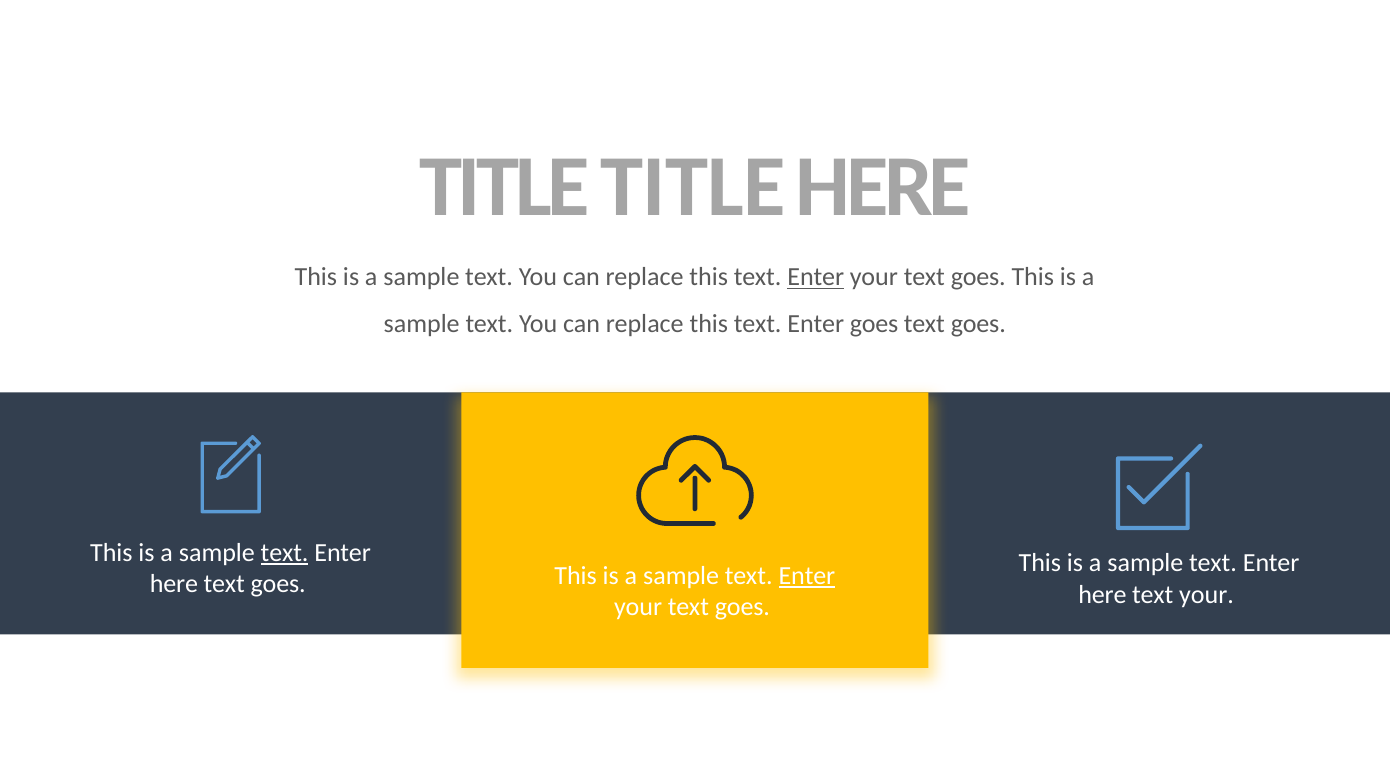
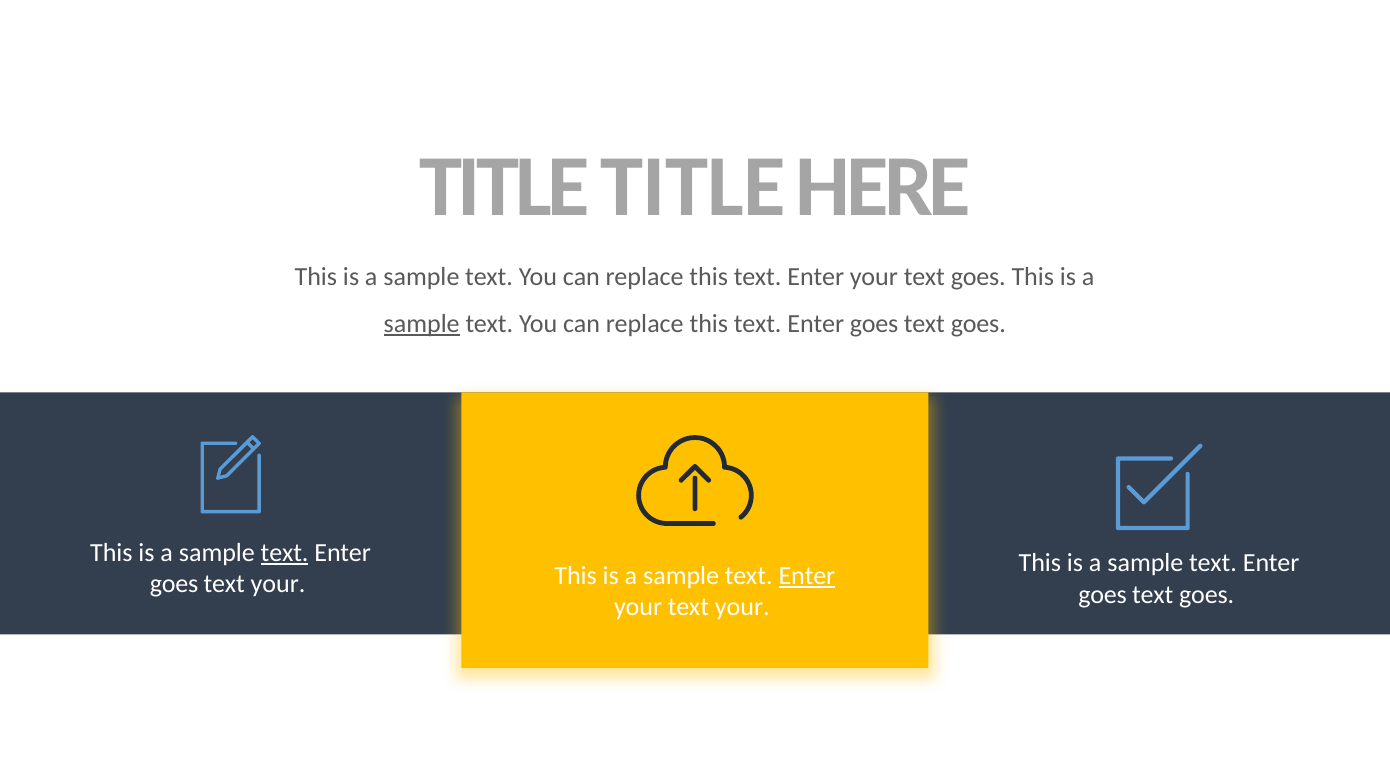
Enter at (816, 277) underline: present -> none
sample at (422, 324) underline: none -> present
here at (174, 584): here -> goes
goes at (278, 584): goes -> your
here at (1102, 594): here -> goes
your at (1207, 594): your -> goes
goes at (742, 607): goes -> your
